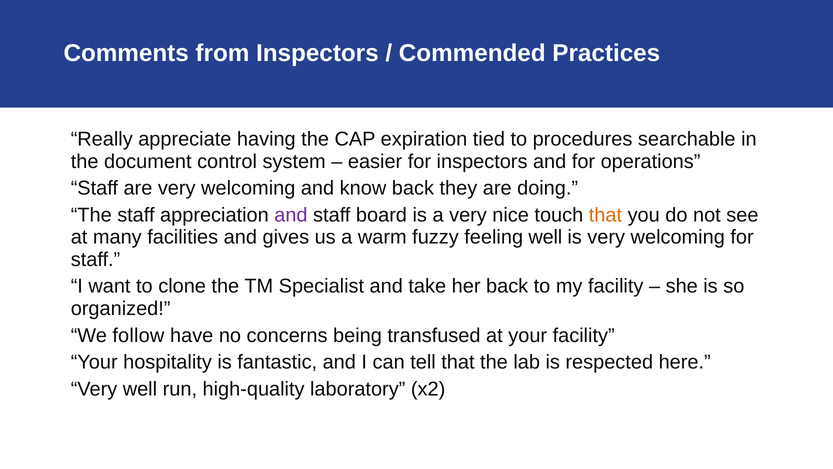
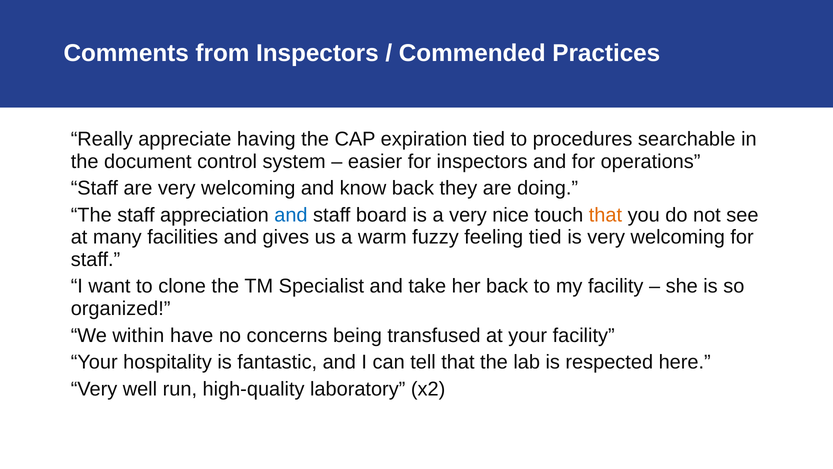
and at (291, 215) colour: purple -> blue
feeling well: well -> tied
follow: follow -> within
